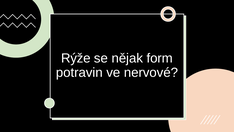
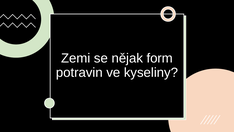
Rýže: Rýže -> Zemi
nervové: nervové -> kyseliny
